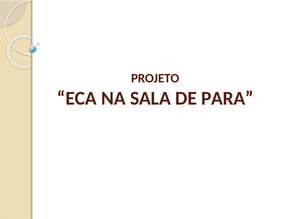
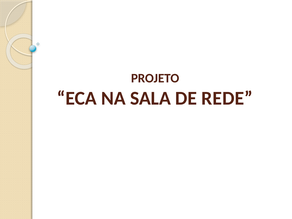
PARA: PARA -> REDE
